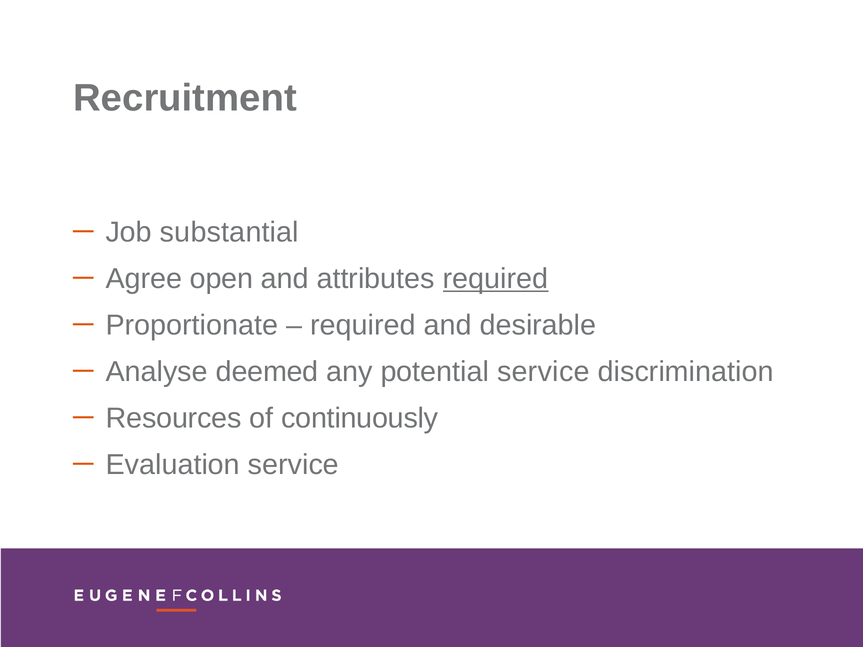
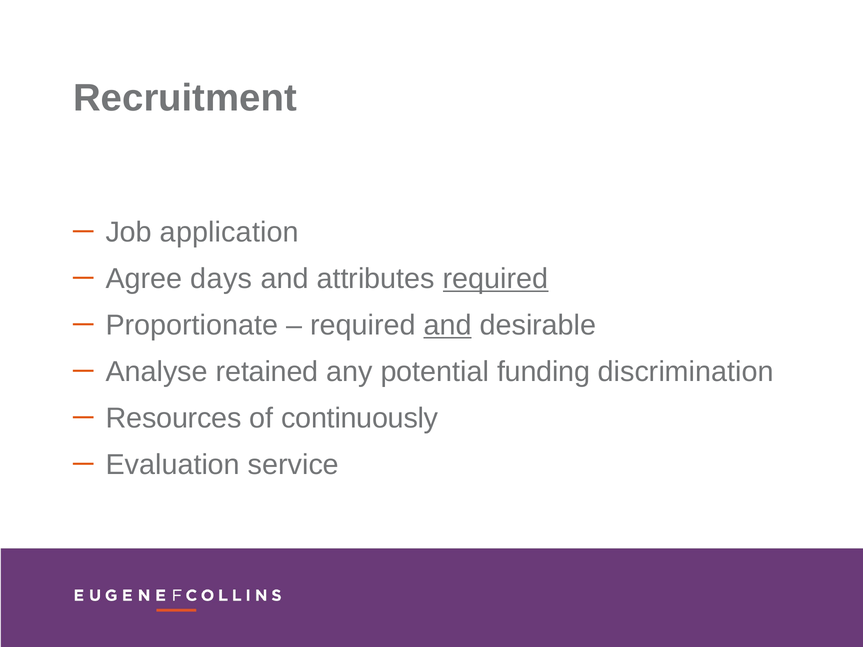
substantial: substantial -> application
open: open -> days
and at (448, 325) underline: none -> present
deemed: deemed -> retained
potential service: service -> funding
